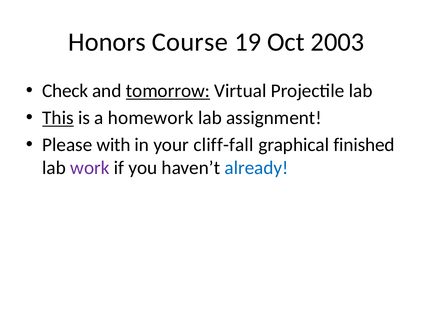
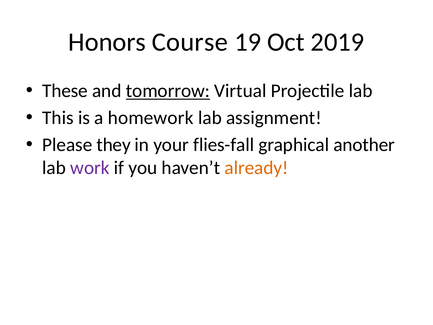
2003: 2003 -> 2019
Check: Check -> These
This underline: present -> none
with: with -> they
cliff-fall: cliff-fall -> flies-fall
finished: finished -> another
already colour: blue -> orange
